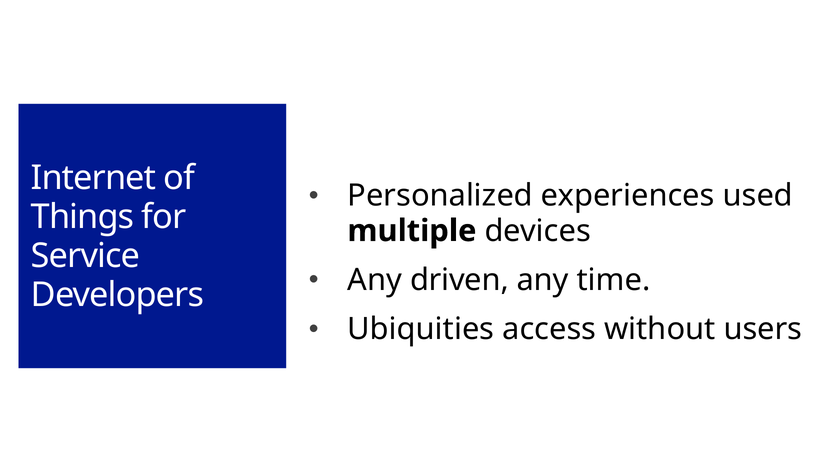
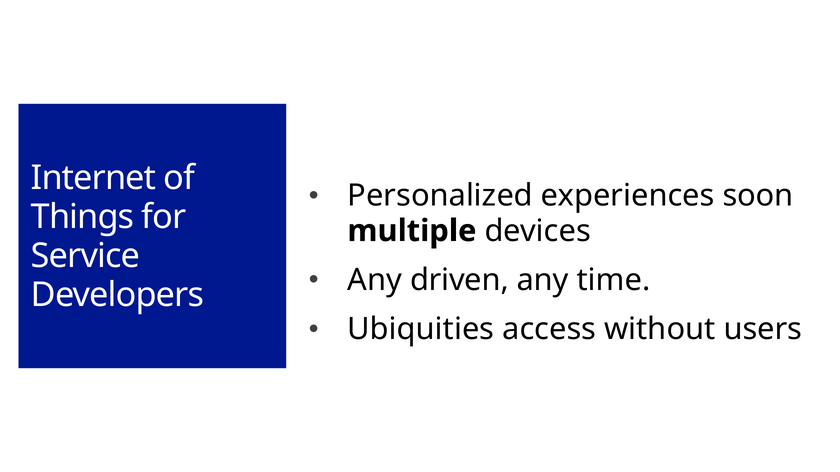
used: used -> soon
